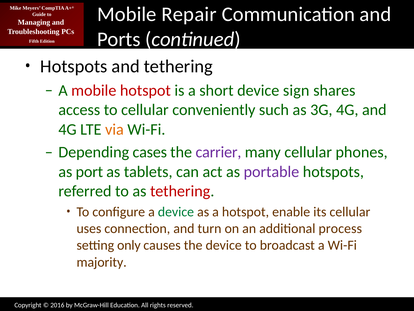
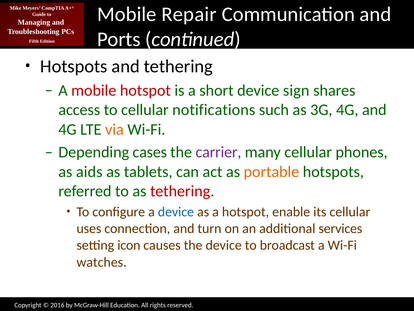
conveniently: conveniently -> notifications
port: port -> aids
portable colour: purple -> orange
device at (176, 212) colour: green -> blue
process: process -> services
only: only -> icon
majority: majority -> watches
